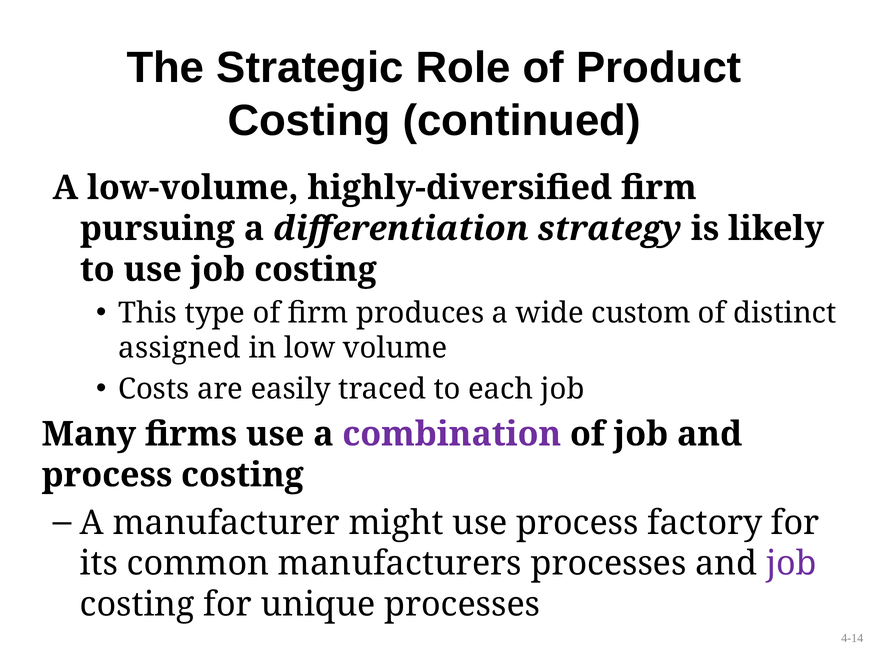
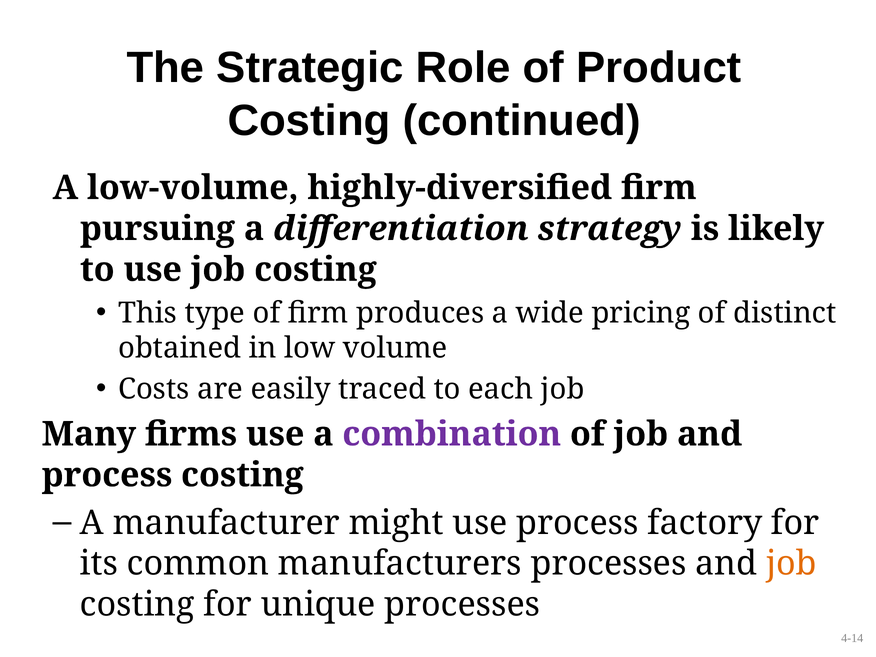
custom: custom -> pricing
assigned: assigned -> obtained
job at (791, 564) colour: purple -> orange
